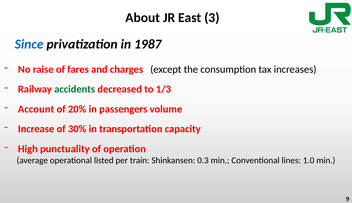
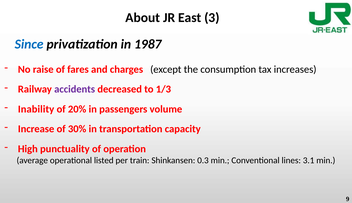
accidents colour: green -> purple
Account: Account -> Inability
1.0: 1.0 -> 3.1
